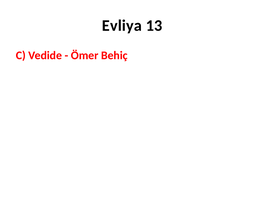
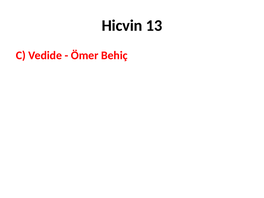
Evliya: Evliya -> Hicvin
